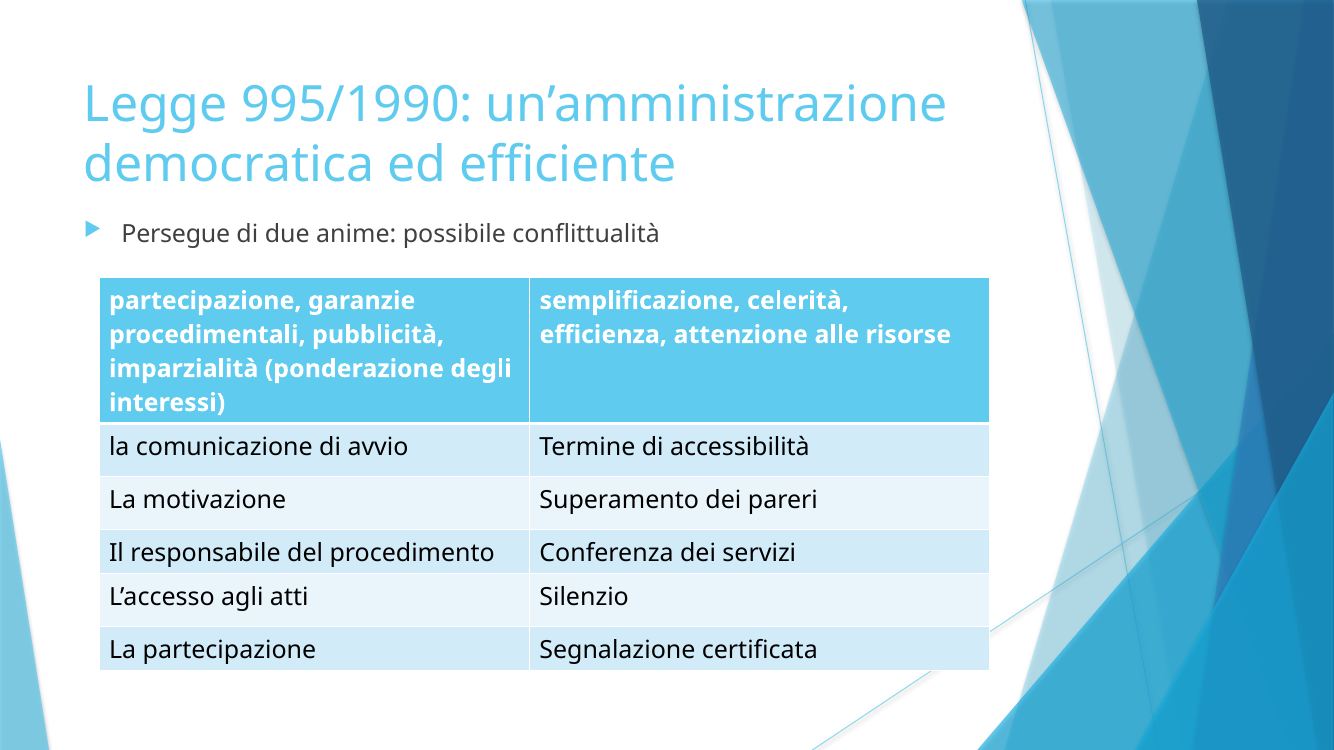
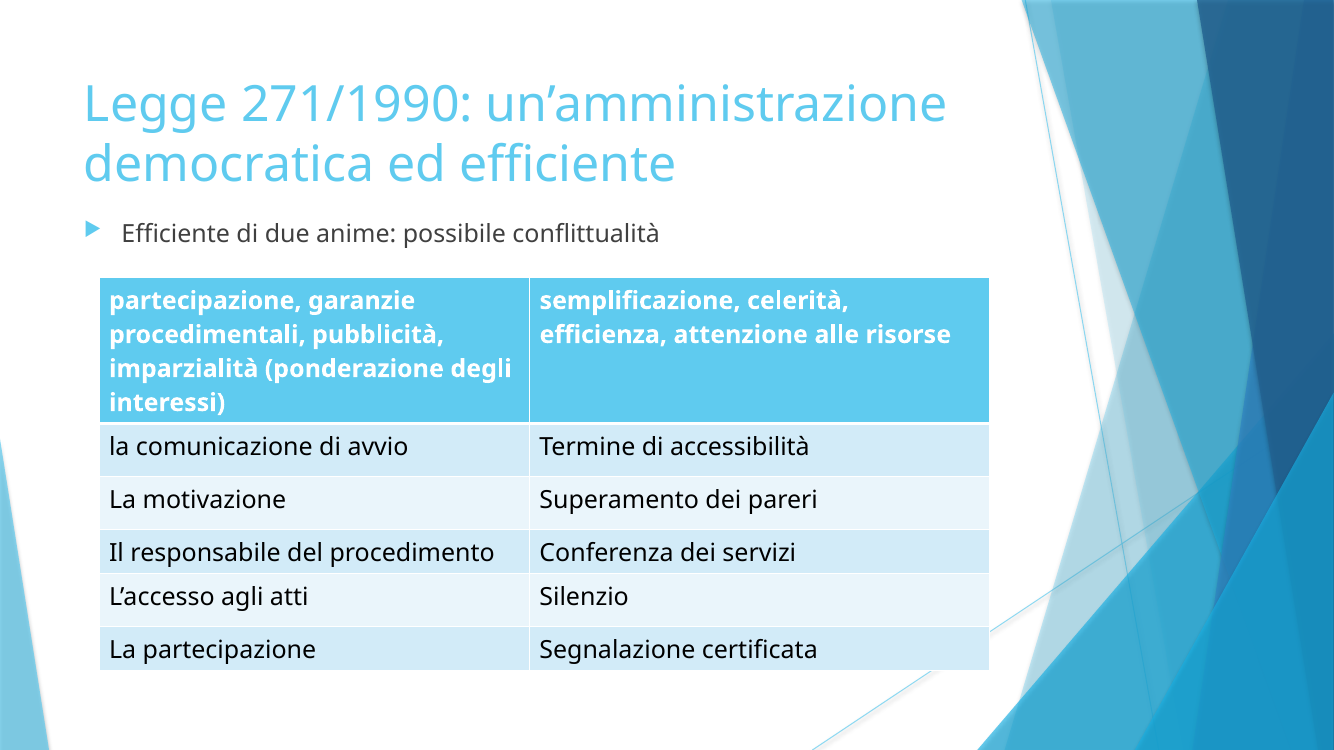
995/1990: 995/1990 -> 271/1990
Persegue at (176, 234): Persegue -> Efficiente
